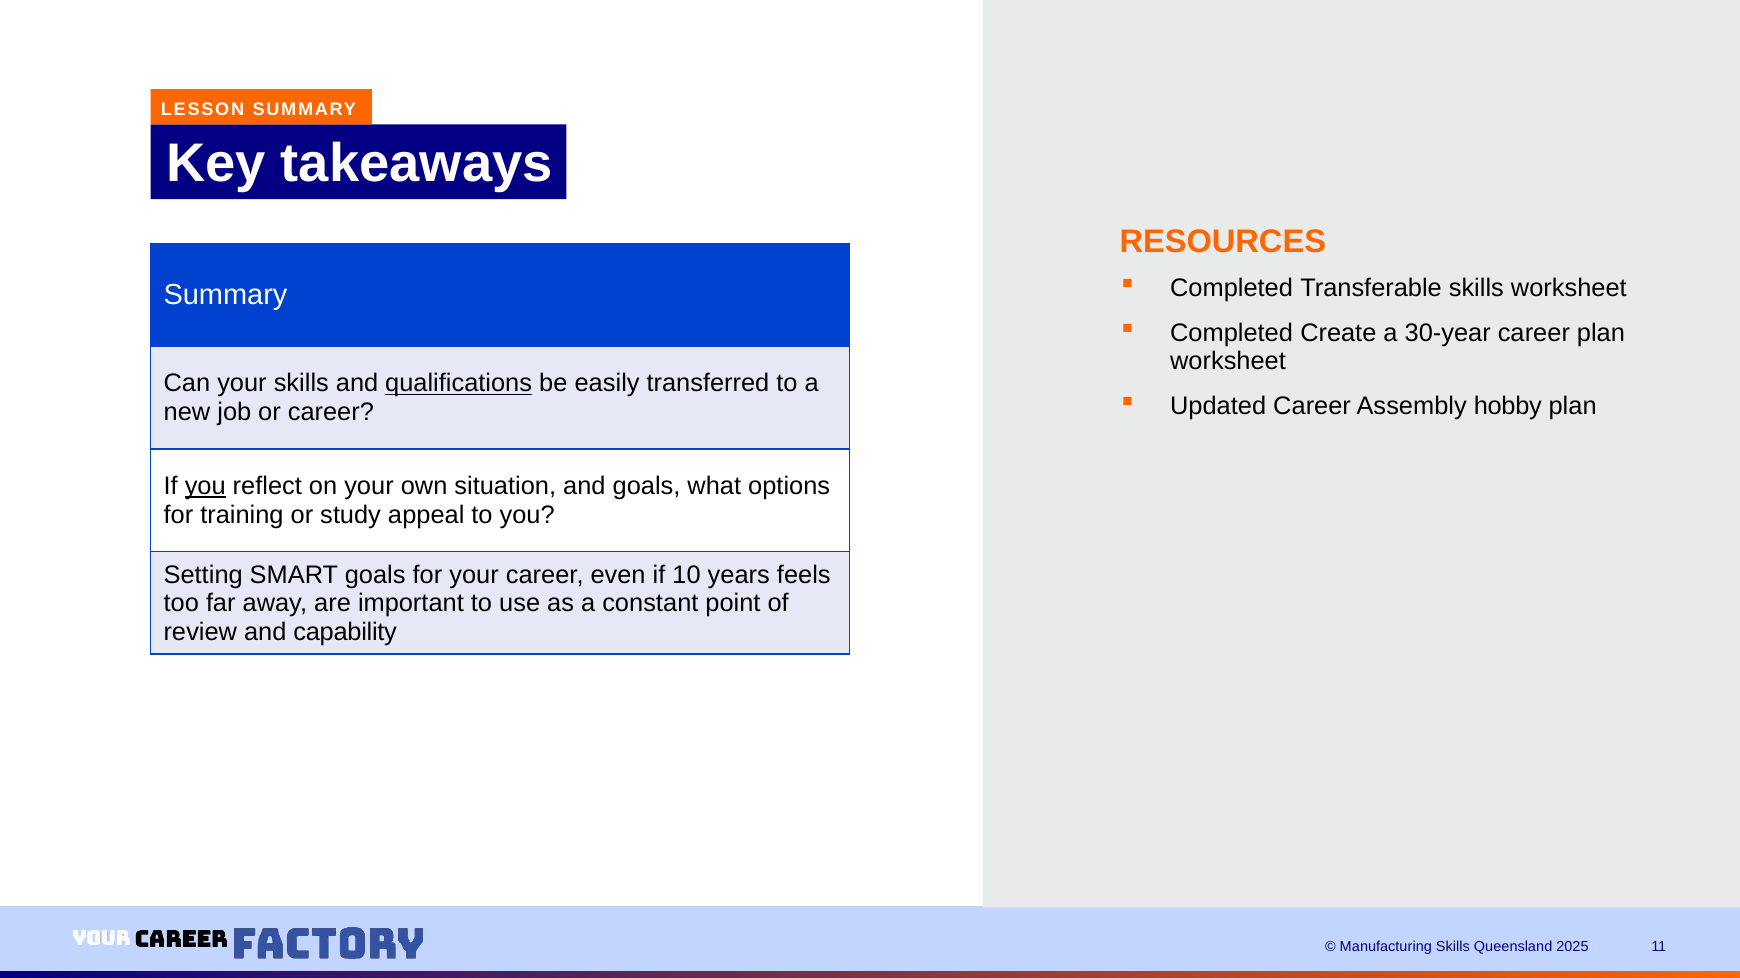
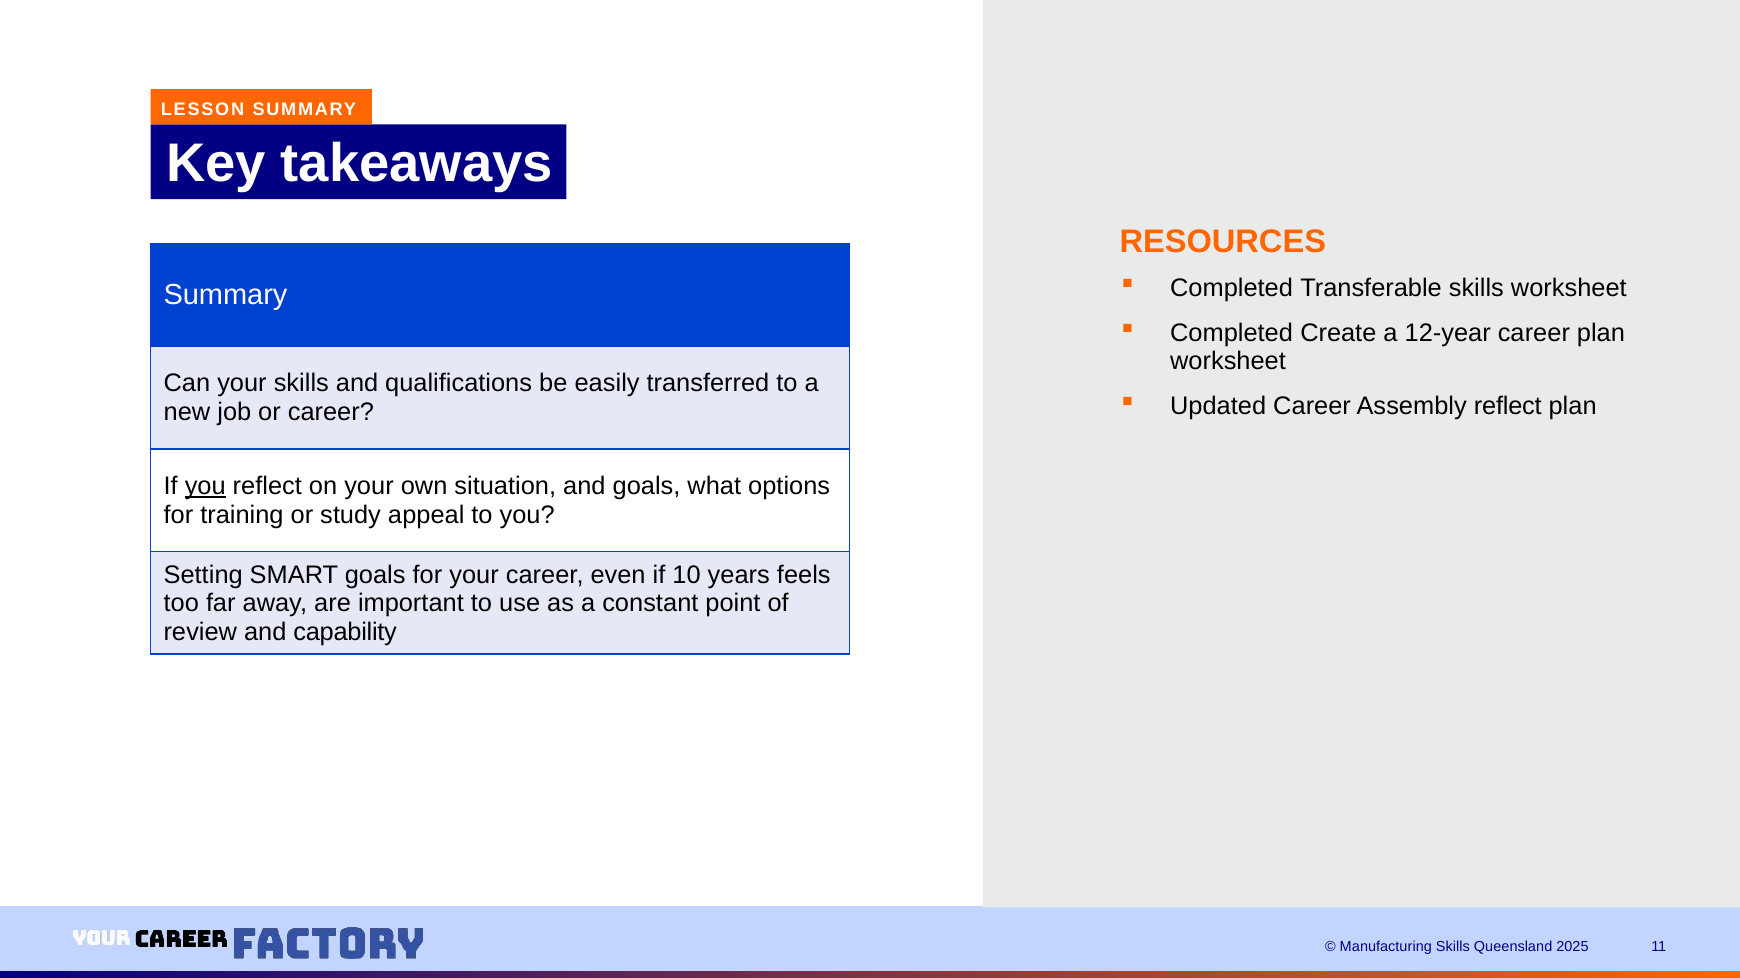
30-year: 30-year -> 12-year
qualifications underline: present -> none
Assembly hobby: hobby -> reflect
